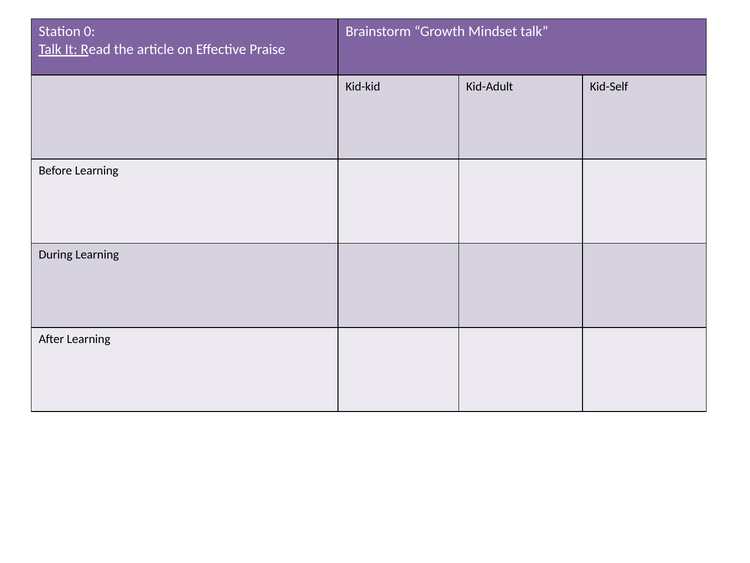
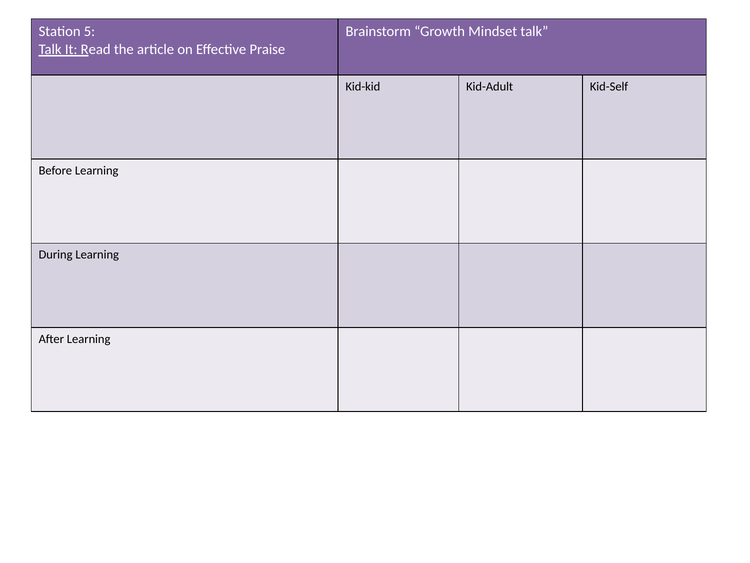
0: 0 -> 5
